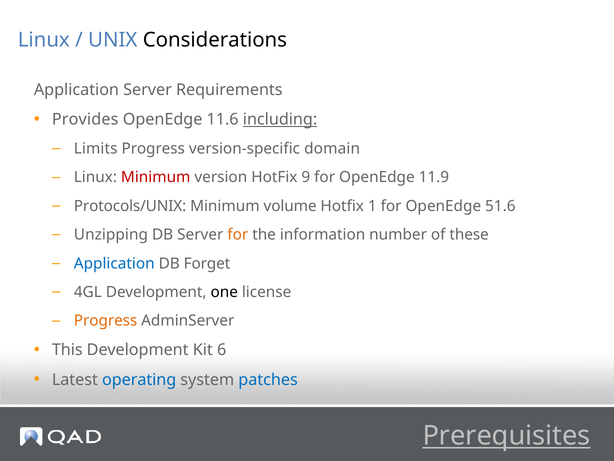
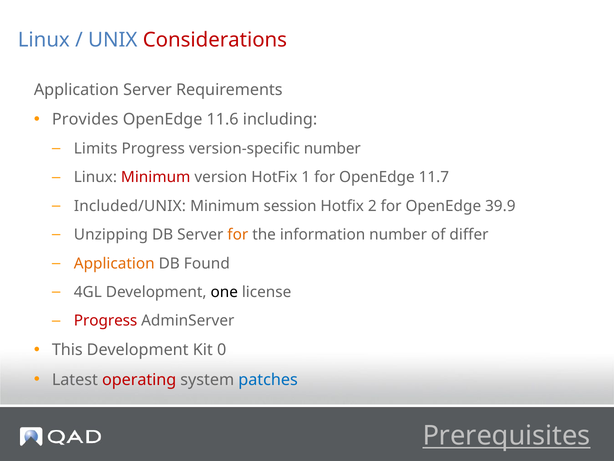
Considerations colour: black -> red
including underline: present -> none
version-specific domain: domain -> number
9: 9 -> 1
11.9: 11.9 -> 11.7
Protocols/UNIX: Protocols/UNIX -> Included/UNIX
volume: volume -> session
1: 1 -> 2
51.6: 51.6 -> 39.9
these: these -> differ
Application at (114, 263) colour: blue -> orange
Forget: Forget -> Found
Progress at (106, 320) colour: orange -> red
6: 6 -> 0
operating colour: blue -> red
